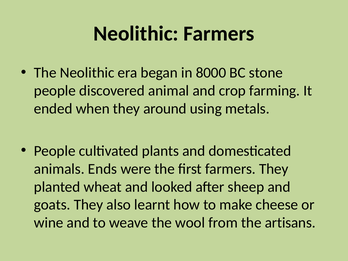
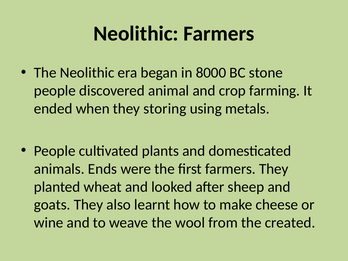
around: around -> storing
artisans: artisans -> created
